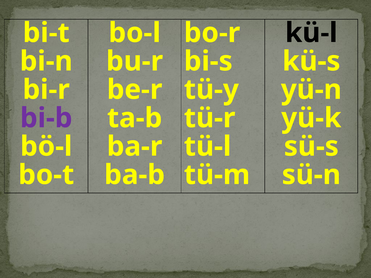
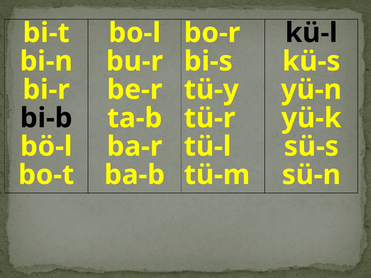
bi-b colour: purple -> black
